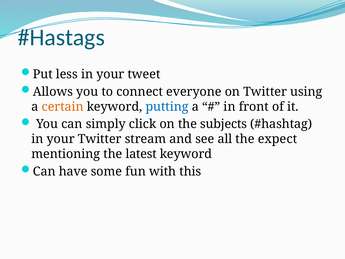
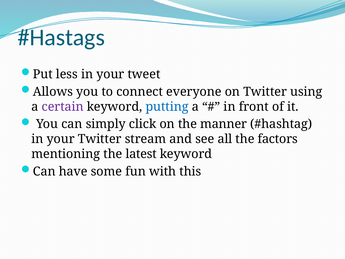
certain colour: orange -> purple
subjects: subjects -> manner
expect: expect -> factors
